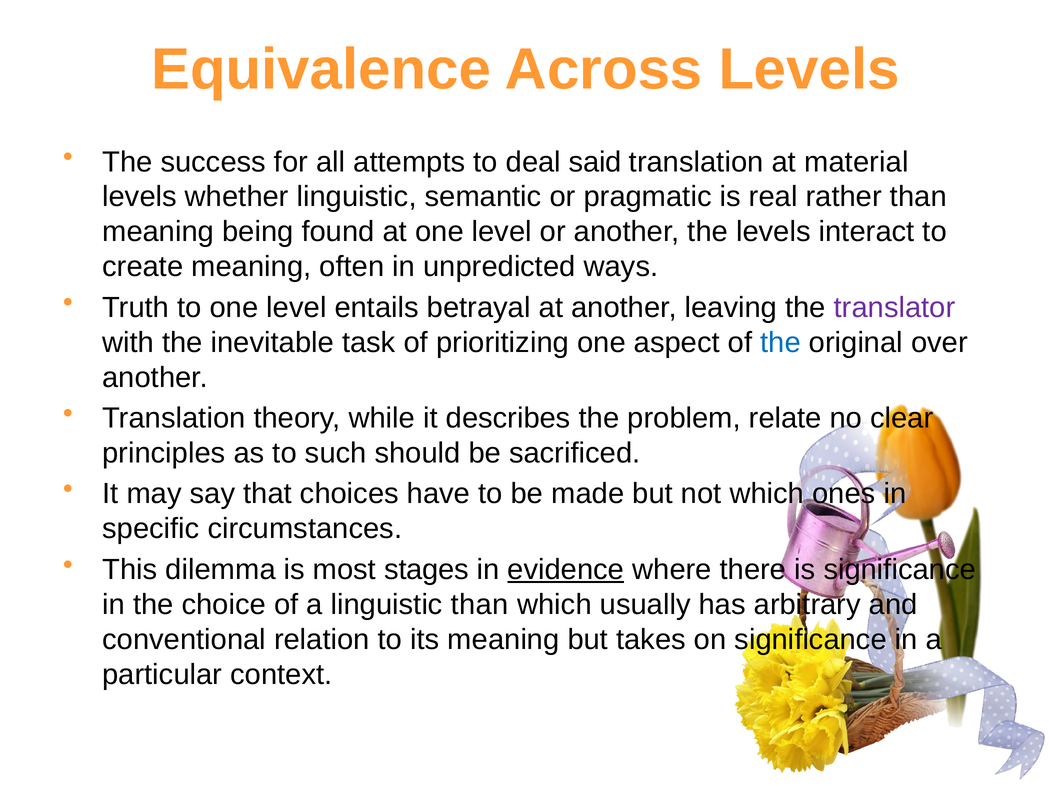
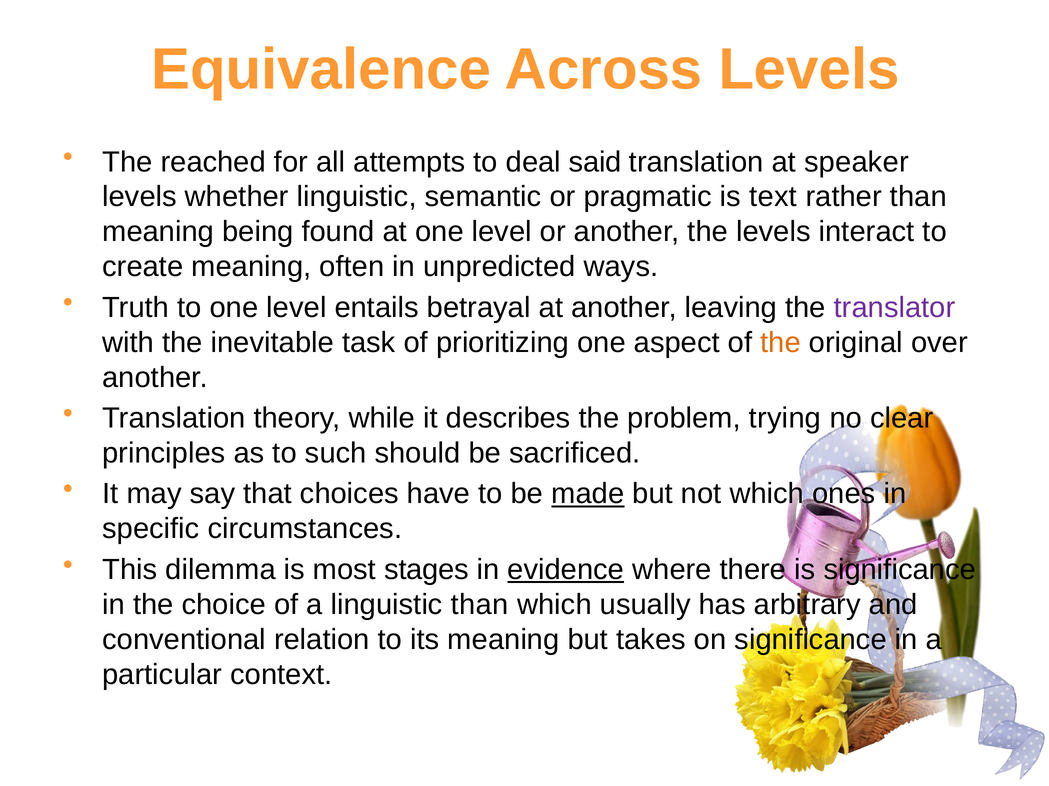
success: success -> reached
material: material -> speaker
real: real -> text
the at (781, 343) colour: blue -> orange
relate: relate -> trying
made underline: none -> present
